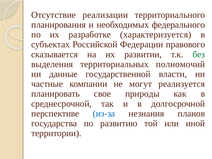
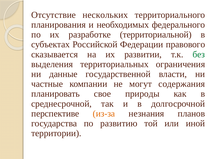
реализации: реализации -> нескольких
характеризуется: характеризуется -> территориальной
полномочий: полномочий -> ограничения
реализуется: реализуется -> содержания
из-за colour: blue -> orange
